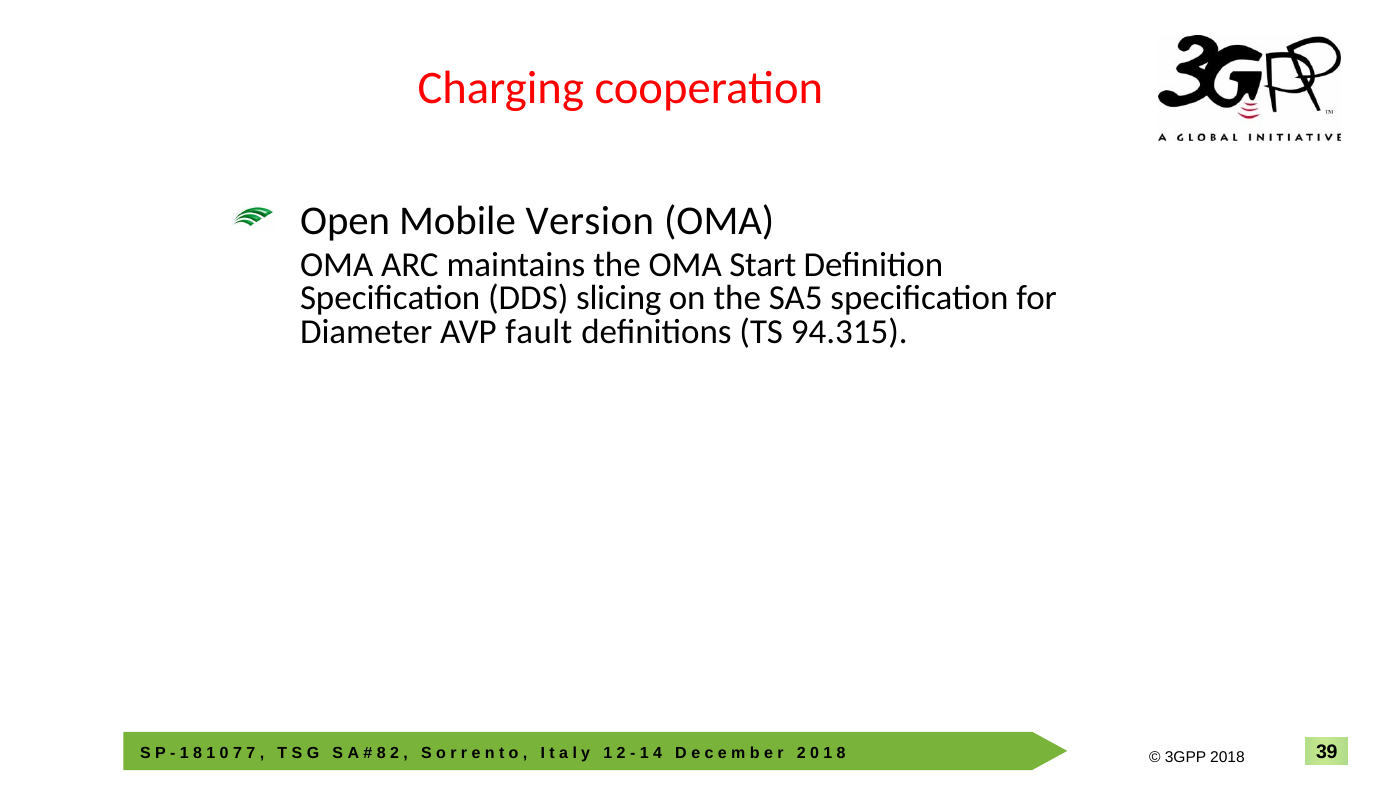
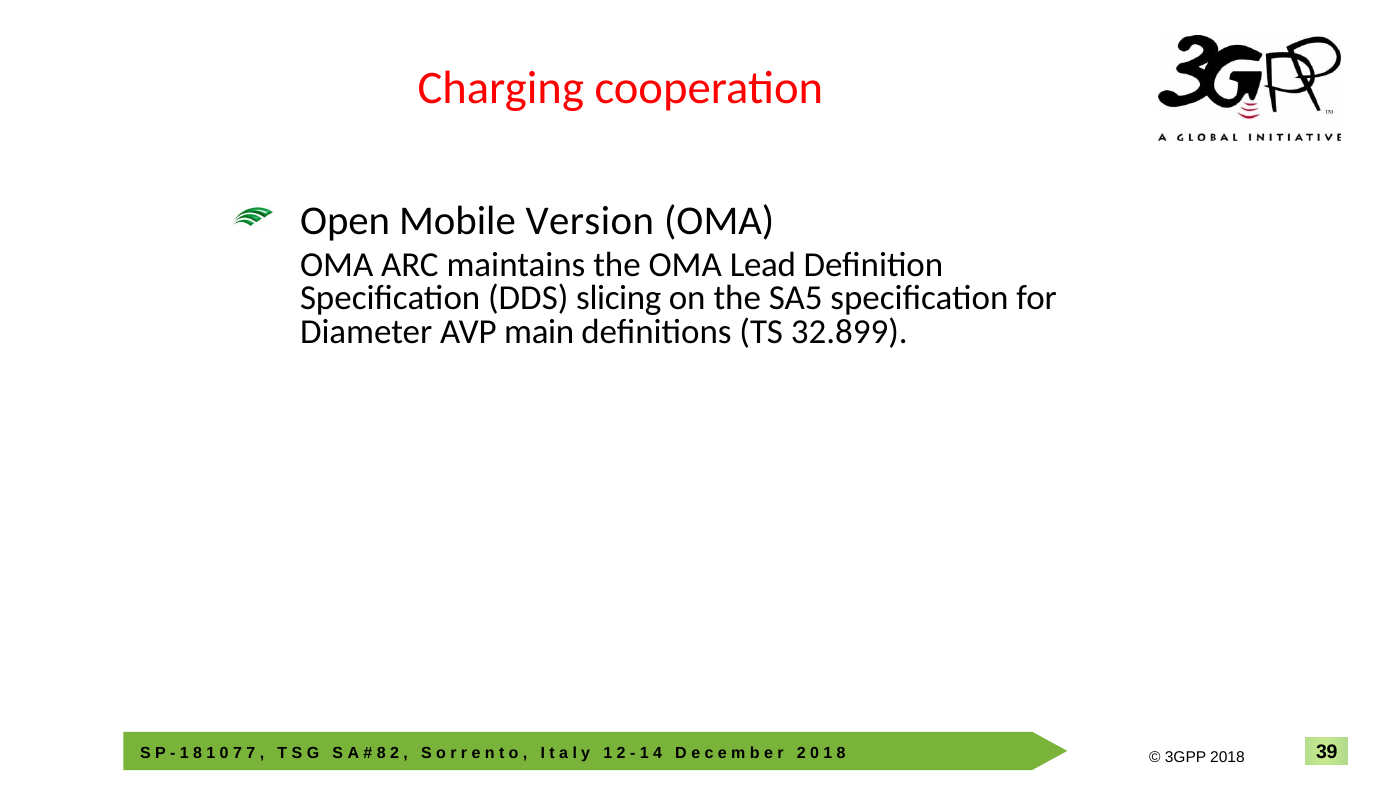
Start: Start -> Lead
fault: fault -> main
94.315: 94.315 -> 32.899
